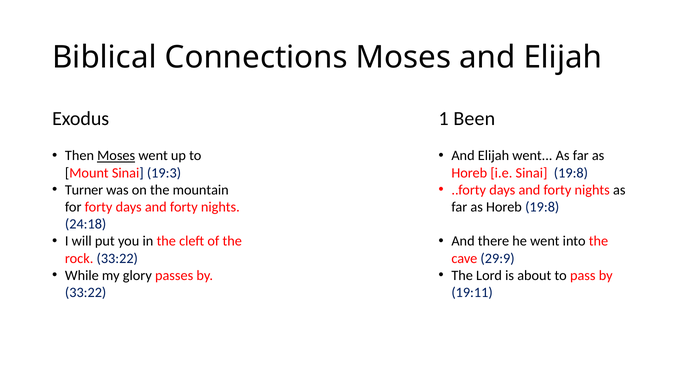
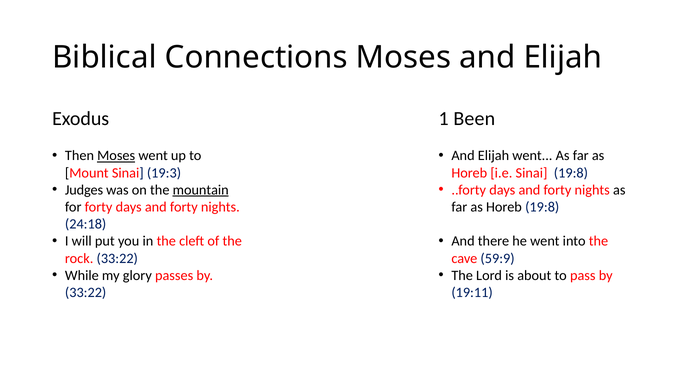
Turner: Turner -> Judges
mountain underline: none -> present
29:9: 29:9 -> 59:9
